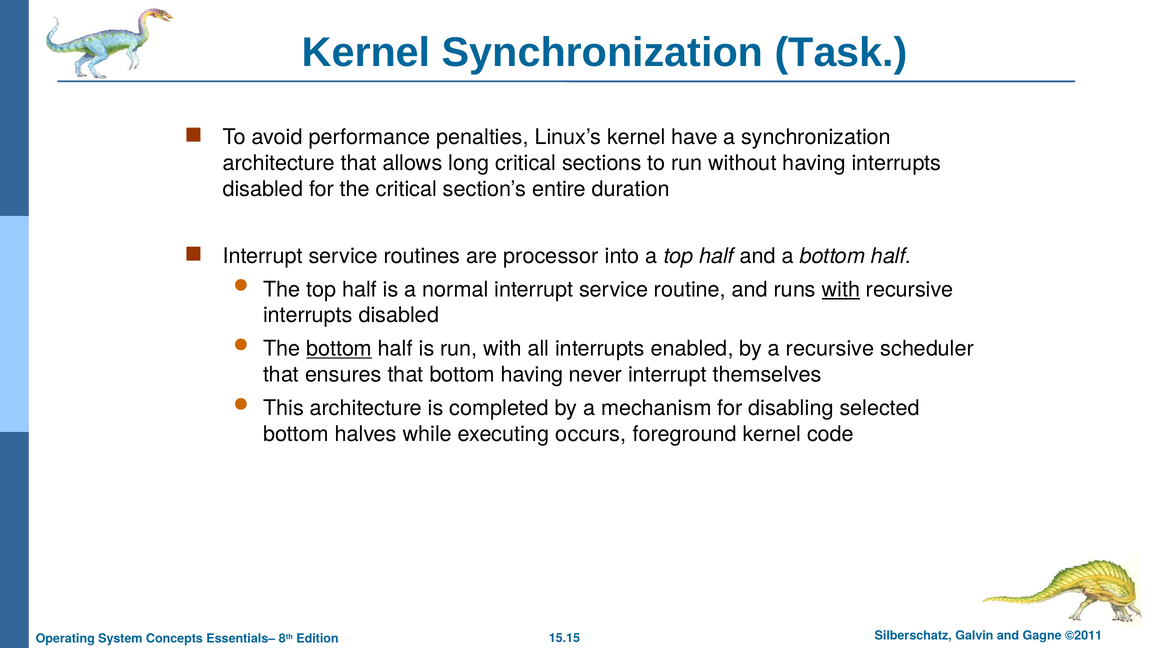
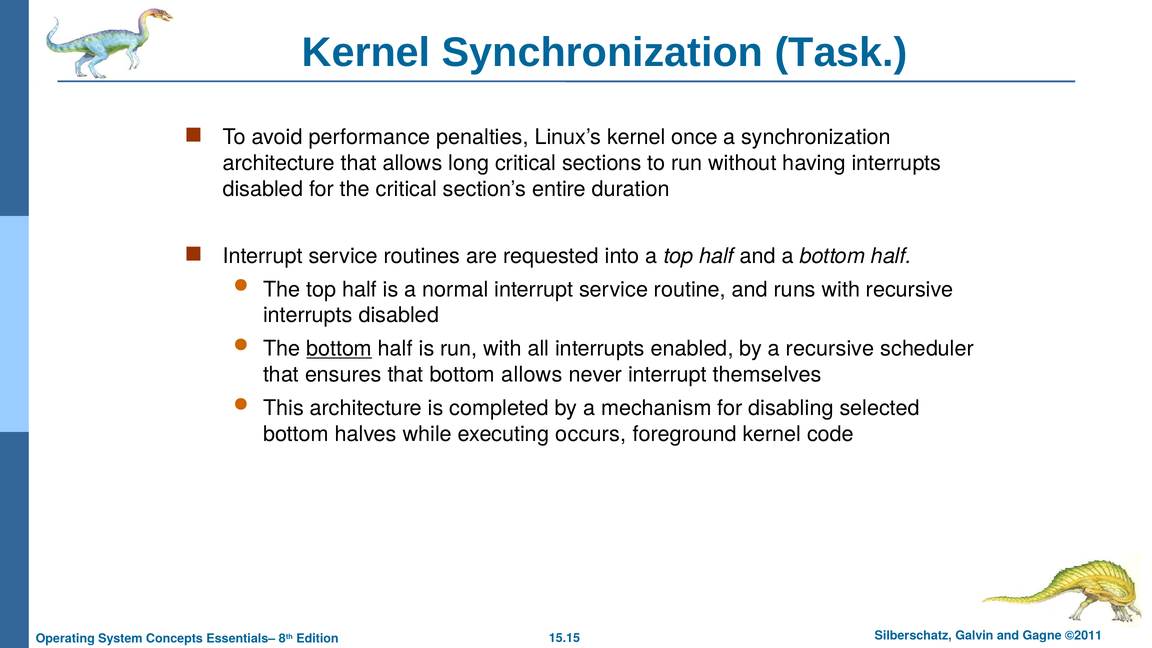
have: have -> once
processor: processor -> requested
with at (841, 289) underline: present -> none
bottom having: having -> allows
